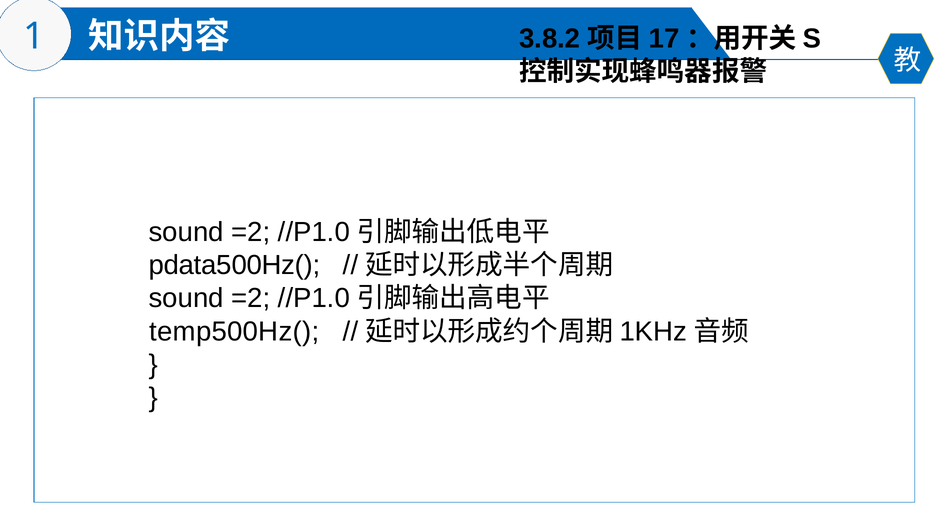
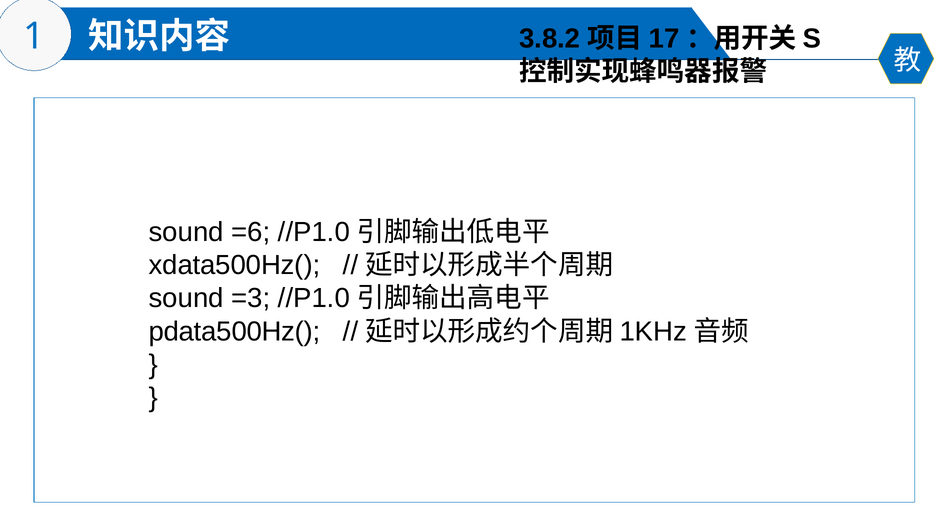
=2 at (251, 232): =2 -> =6
pdata500Hz(: pdata500Hz( -> xdata500Hz(
=2 at (251, 298): =2 -> =3
temp500Hz(: temp500Hz( -> pdata500Hz(
